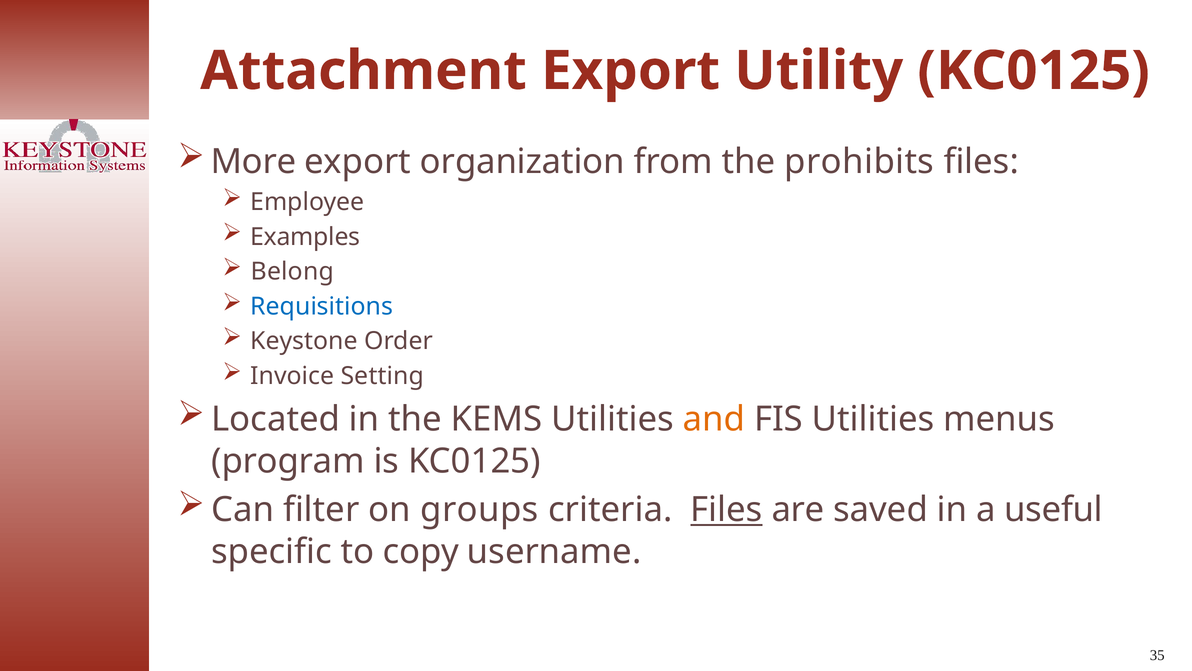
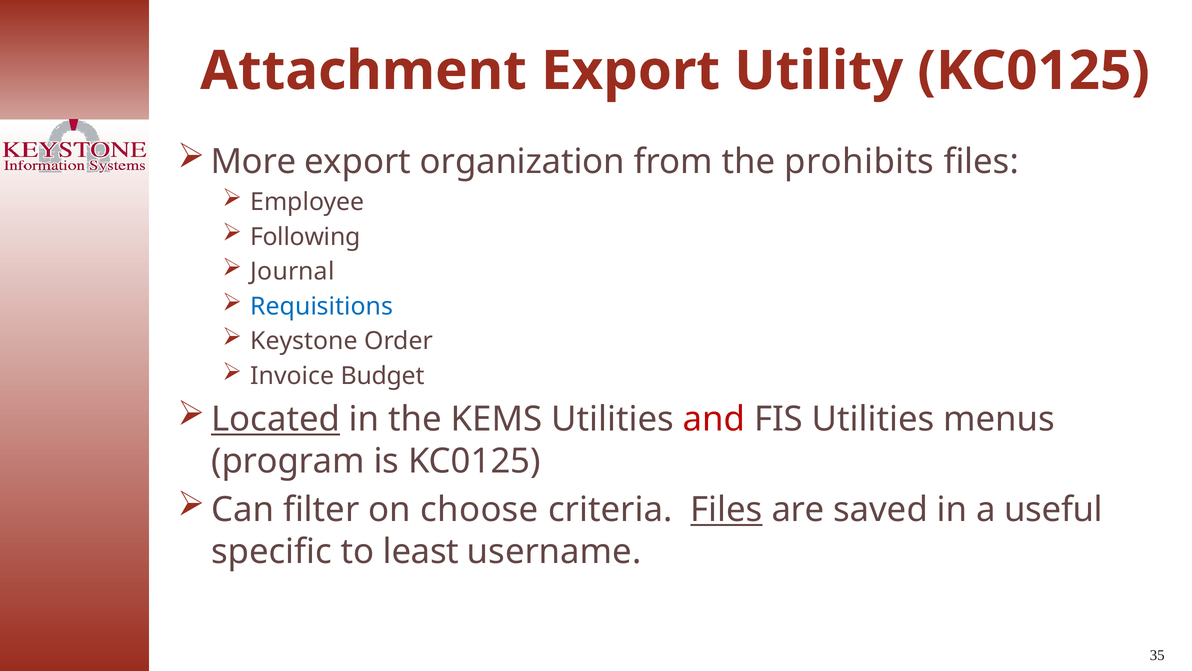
Examples: Examples -> Following
Belong: Belong -> Journal
Setting: Setting -> Budget
Located underline: none -> present
and colour: orange -> red
groups: groups -> choose
copy: copy -> least
